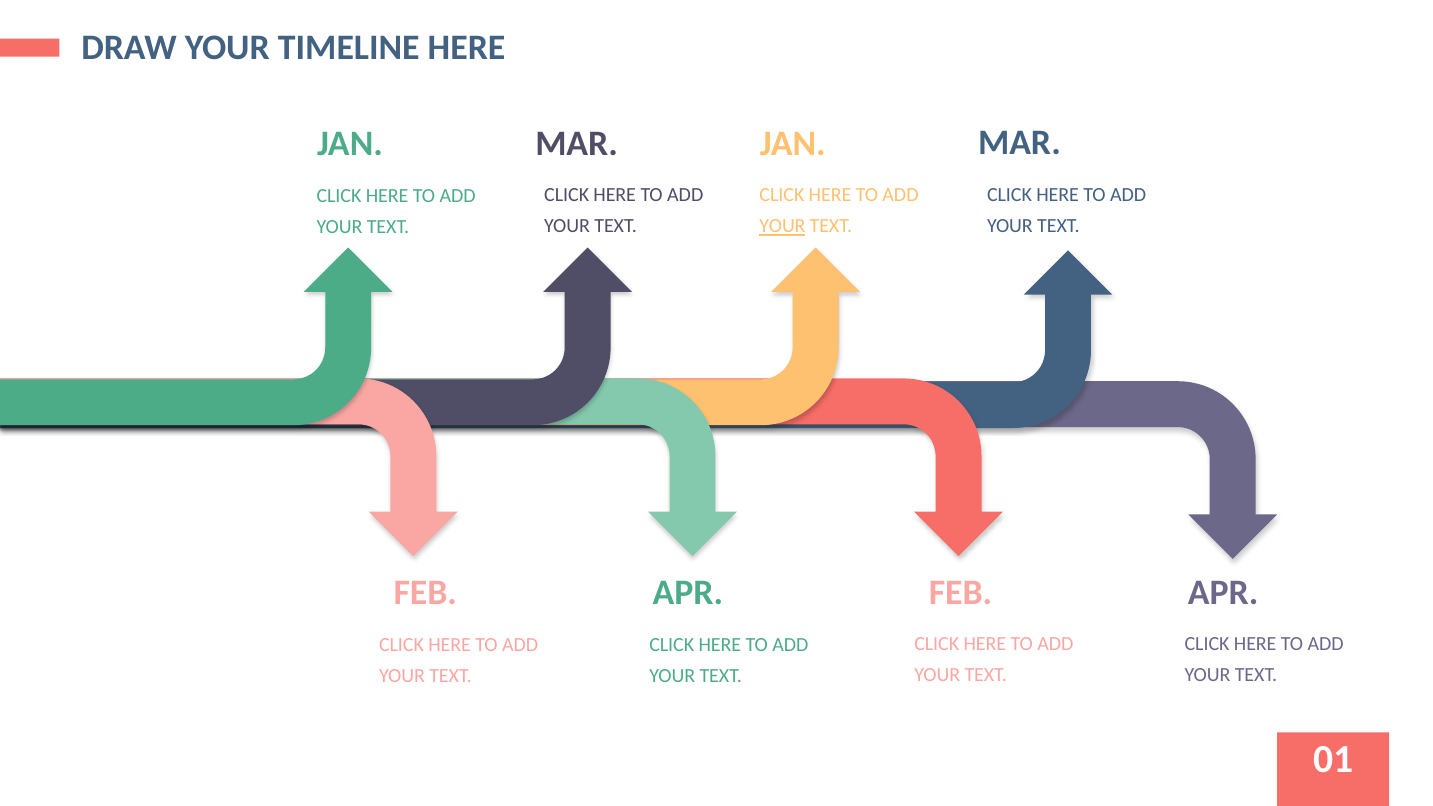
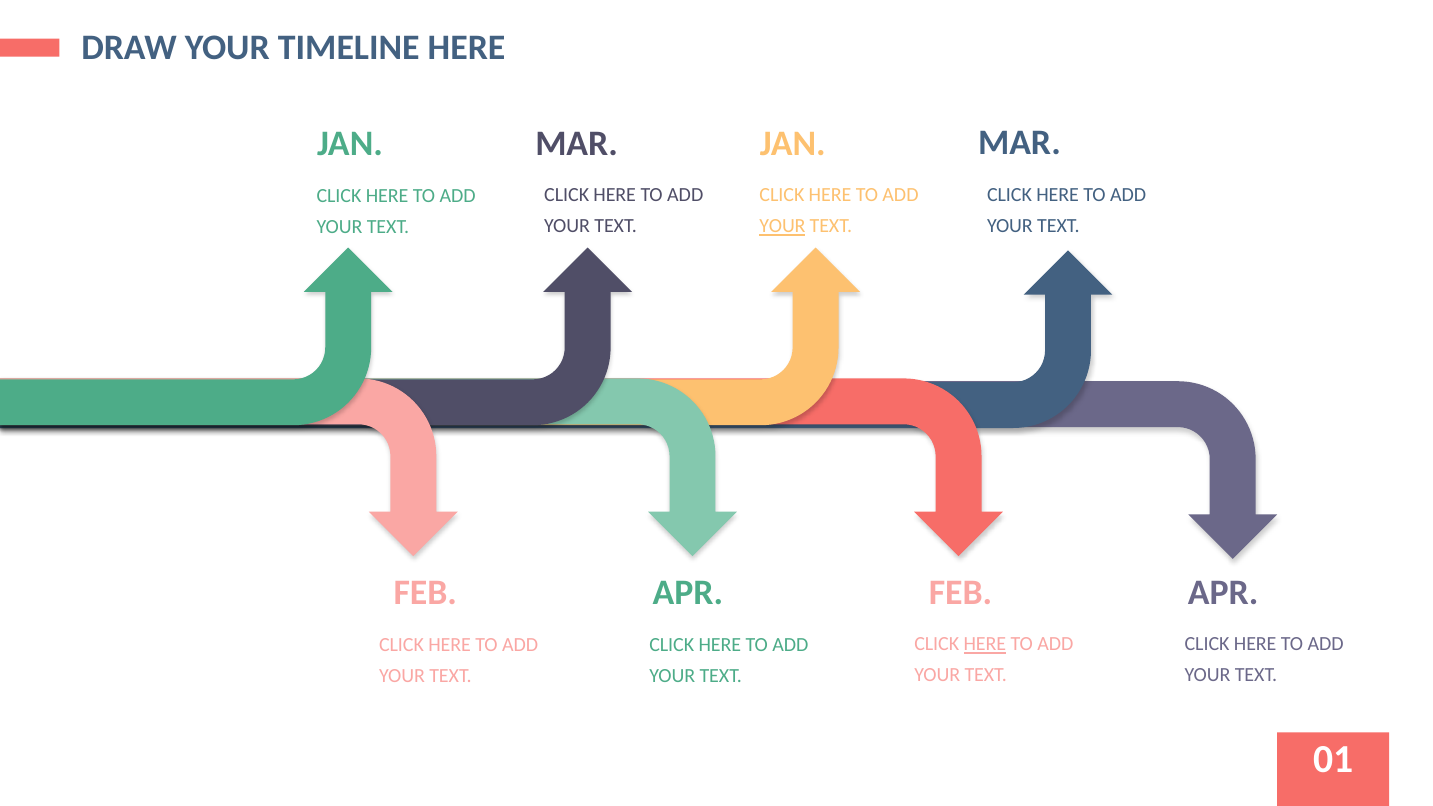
HERE at (985, 644) underline: none -> present
